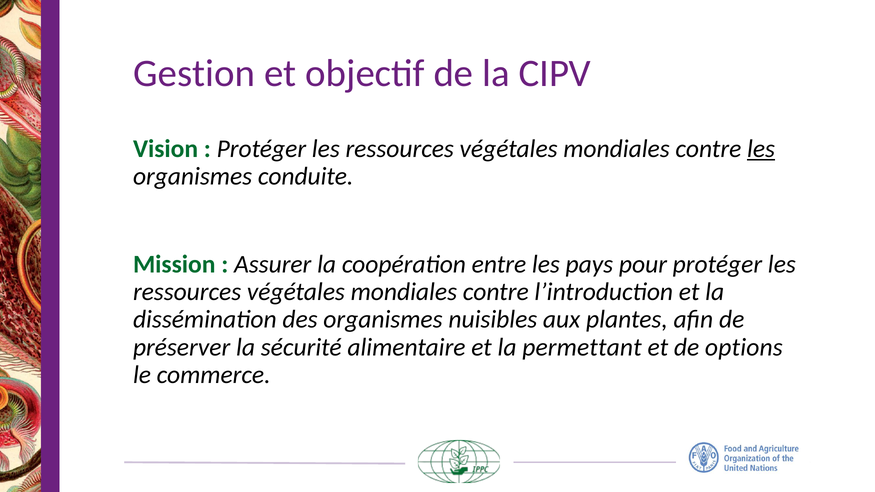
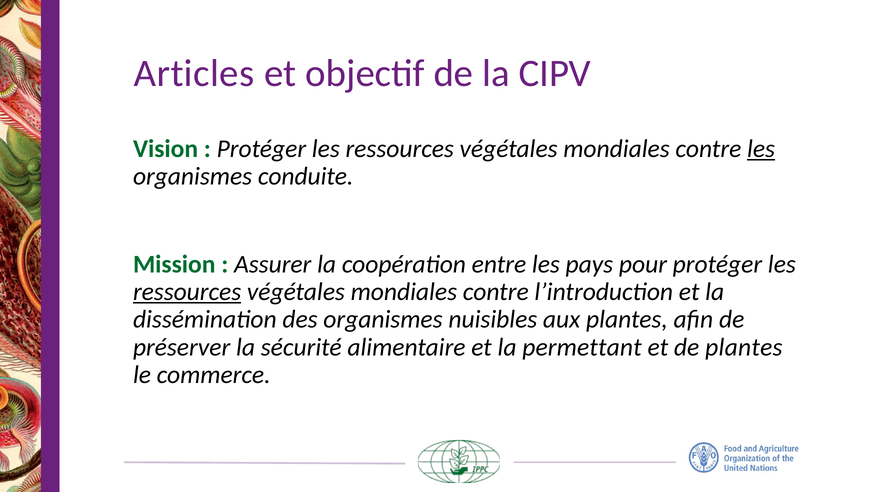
Gestion: Gestion -> Articles
ressources at (187, 292) underline: none -> present
de options: options -> plantes
